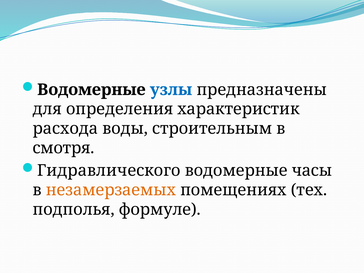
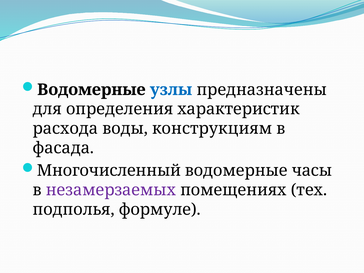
строительным: строительным -> конструкциям
смотря: смотря -> фасада
Гидравлического: Гидравлического -> Многочисленный
незамерзаемых colour: orange -> purple
